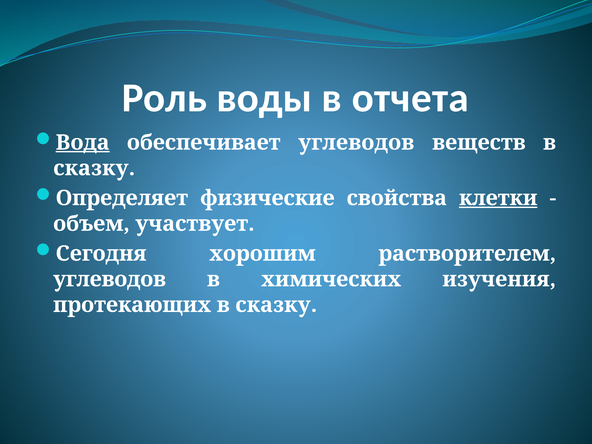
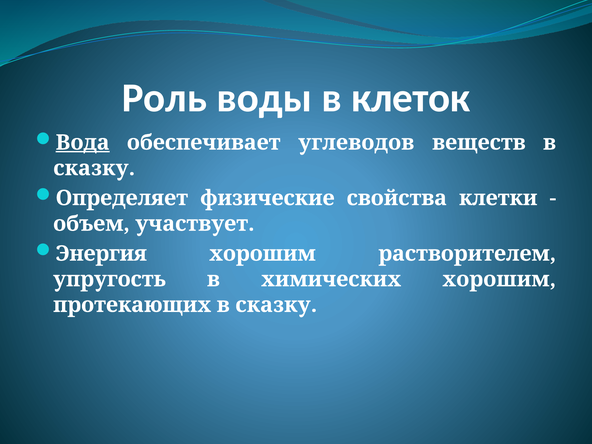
отчета: отчета -> клеток
клетки underline: present -> none
Сегодня: Сегодня -> Энергия
углеводов at (110, 279): углеводов -> упругость
химических изучения: изучения -> хорошим
